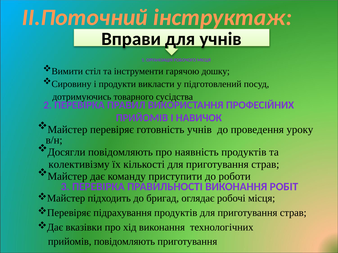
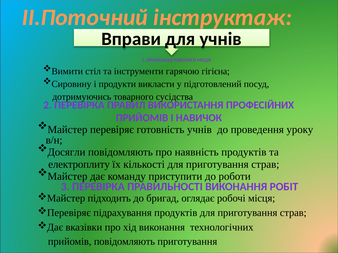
дошку: дошку -> гігієна
колективізму: колективізму -> електроплиту
